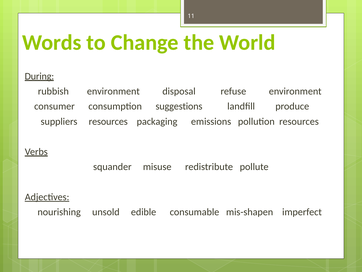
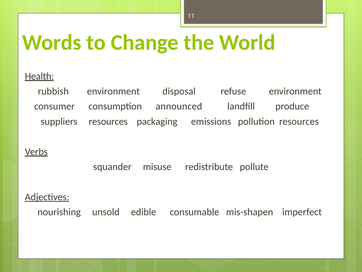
During: During -> Health
suggestions: suggestions -> announced
